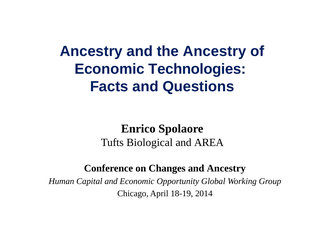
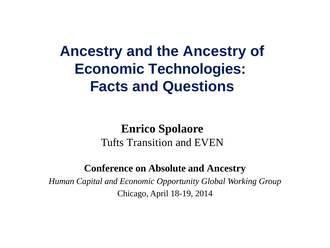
Biological: Biological -> Transition
AREA: AREA -> EVEN
Changes: Changes -> Absolute
